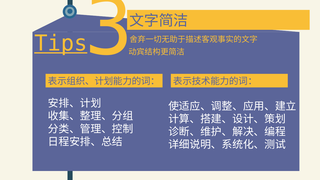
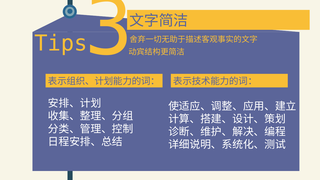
Tips underline: present -> none
